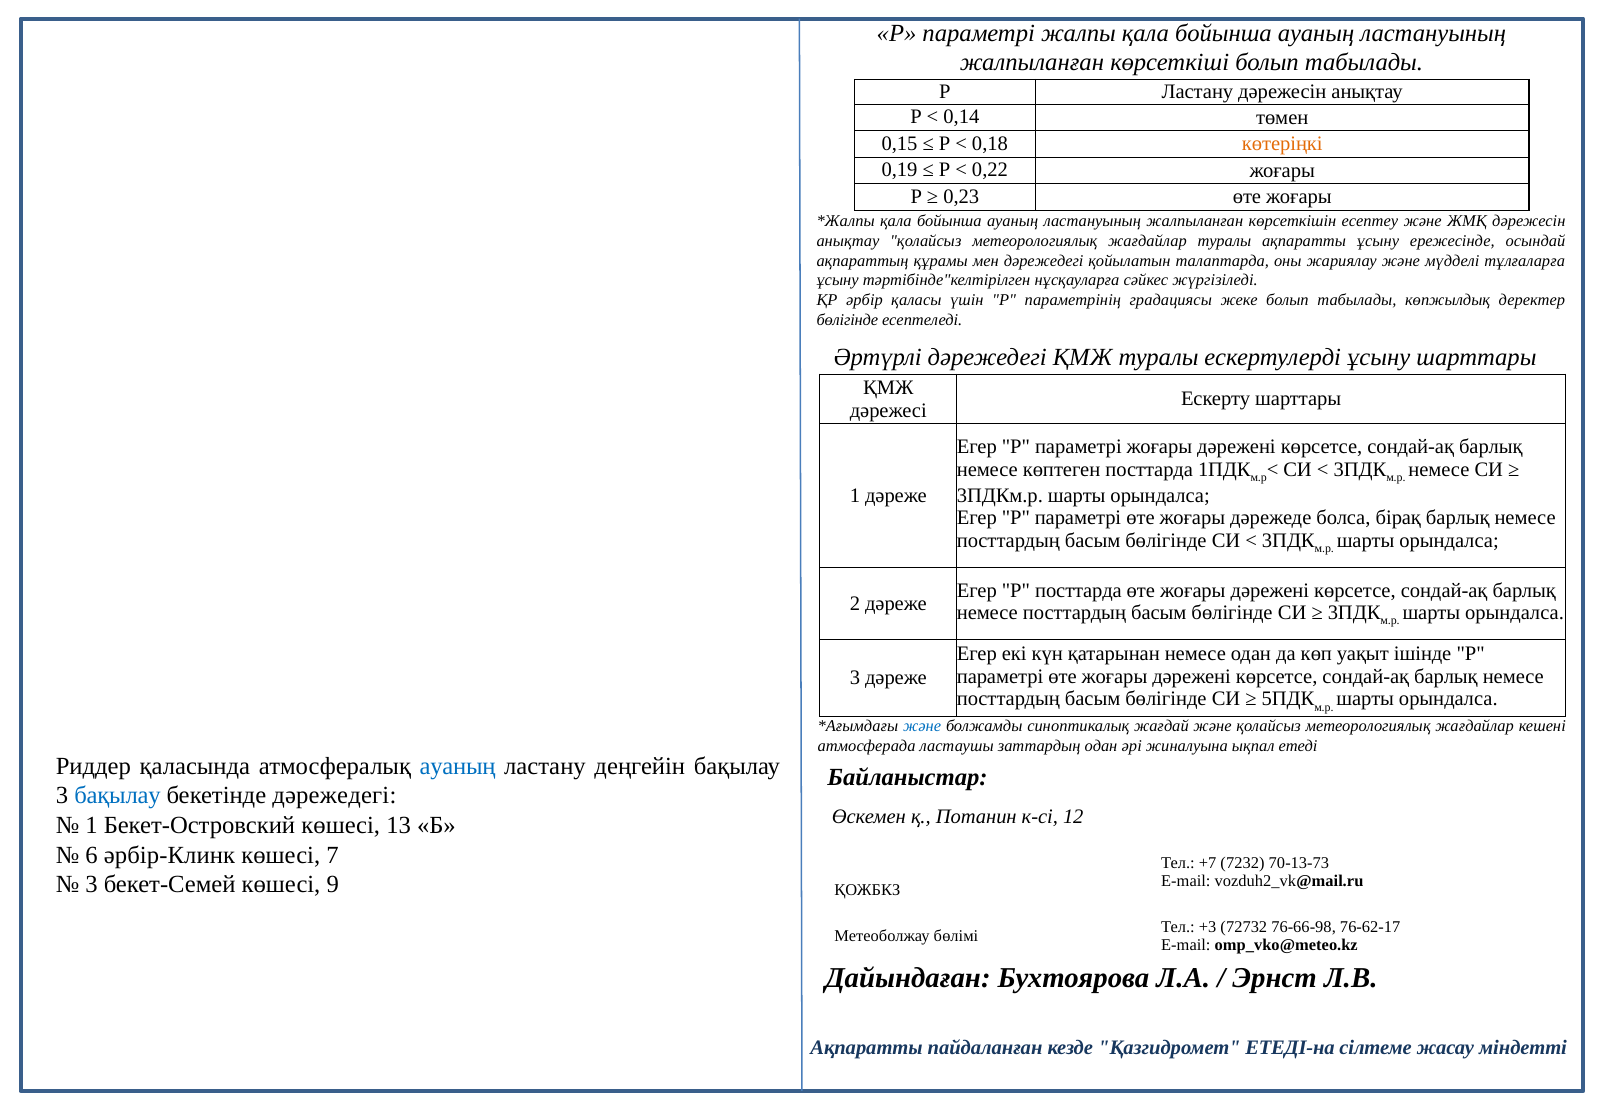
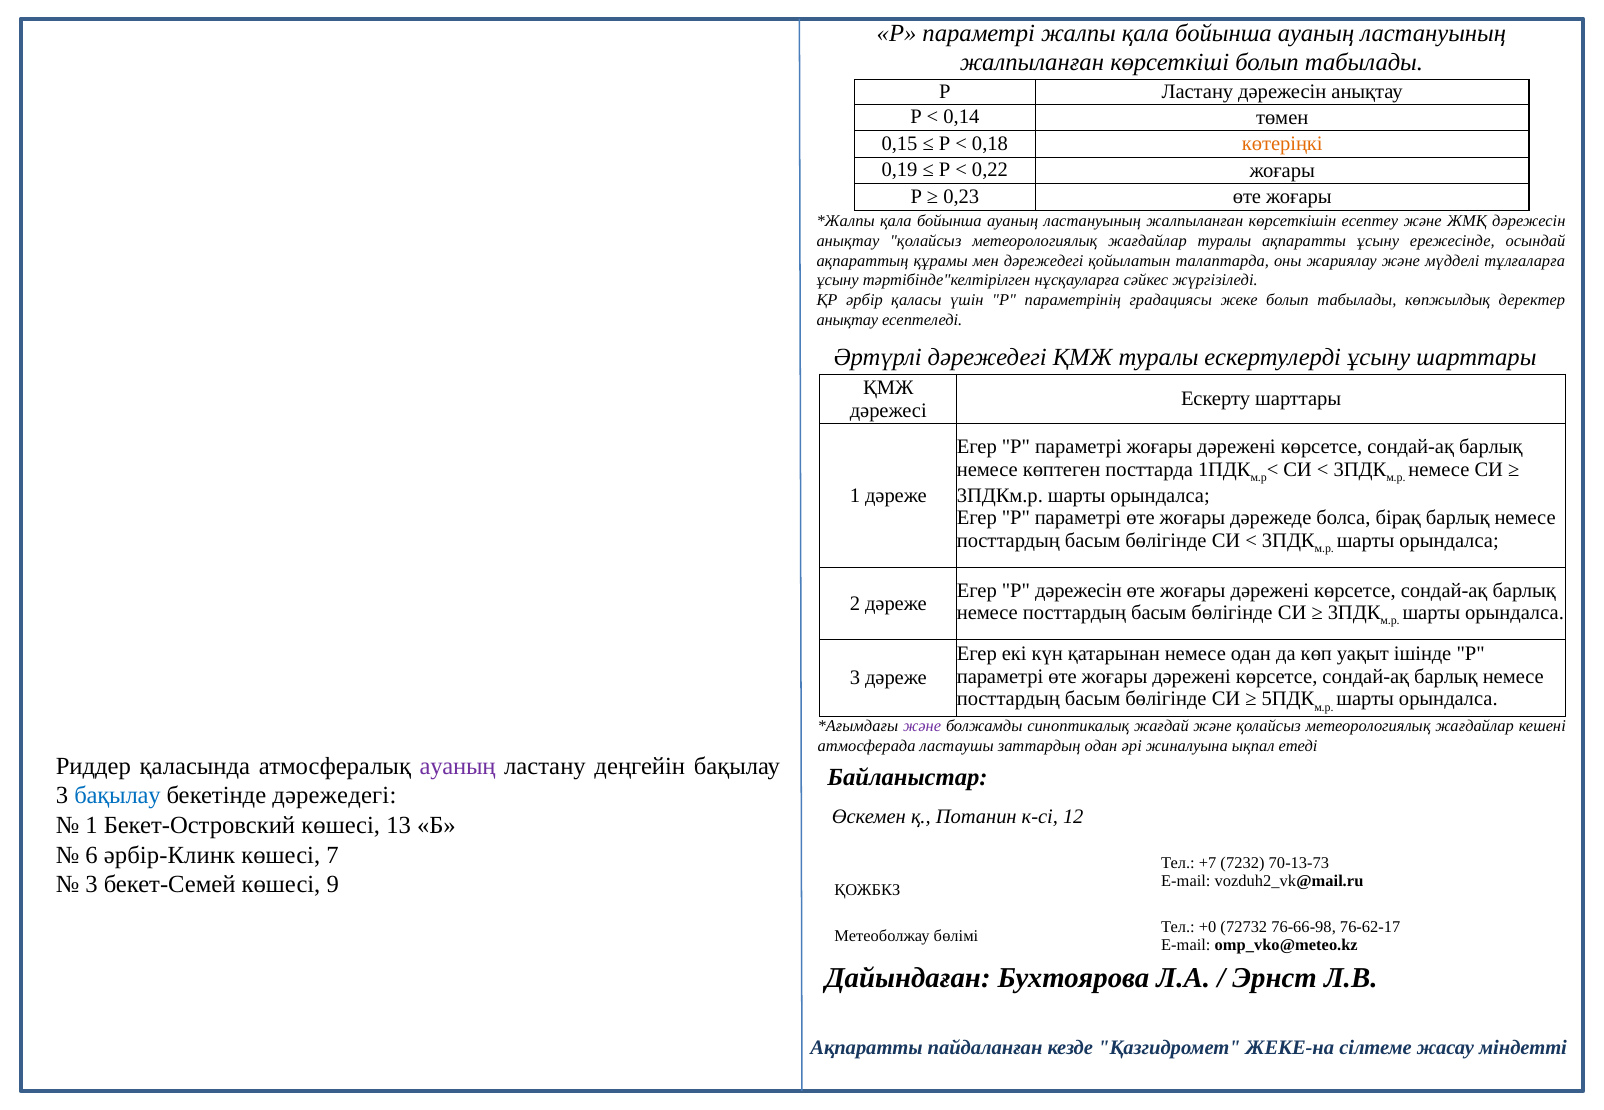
бөлігінде at (847, 320): бөлігінде -> анықтау
Р посттарда: посттарда -> дәрежесін
және at (922, 727) colour: blue -> purple
ауаның at (458, 767) colour: blue -> purple
+3: +3 -> +0
ЕТЕДІ-на: ЕТЕДІ-на -> ЖЕКЕ-на
